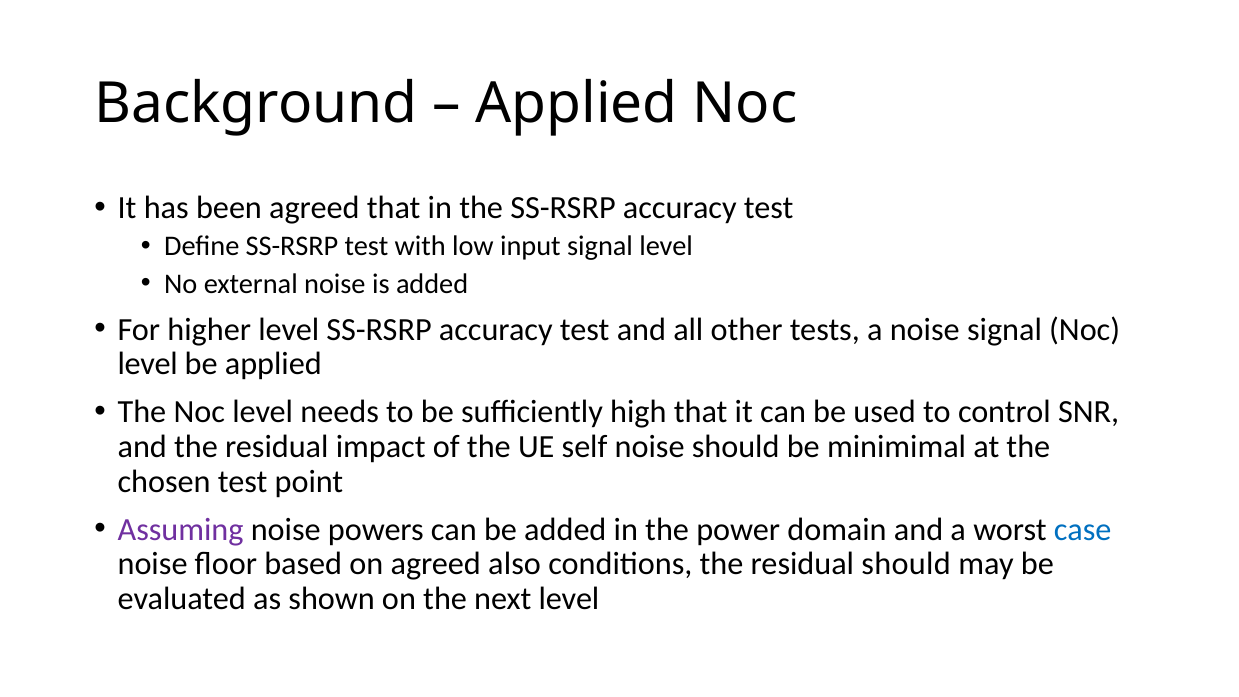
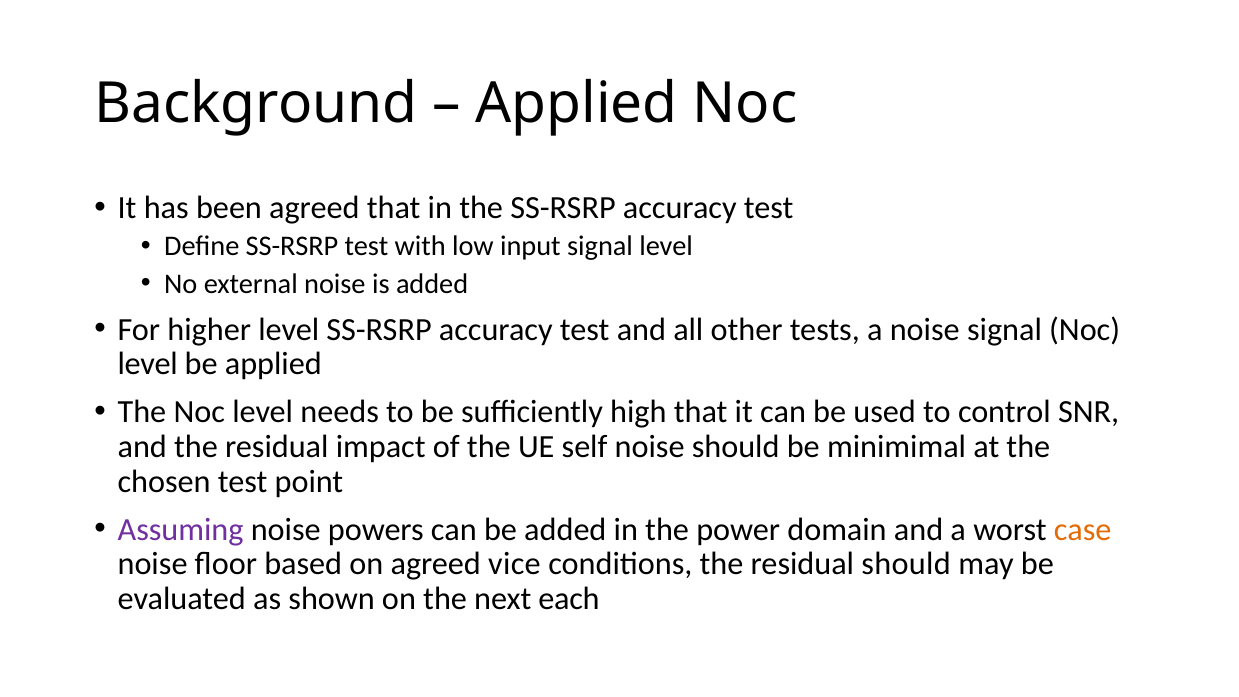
case colour: blue -> orange
also: also -> vice
next level: level -> each
